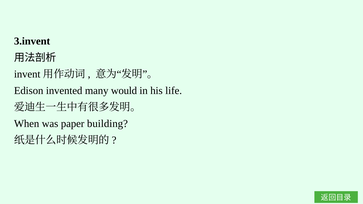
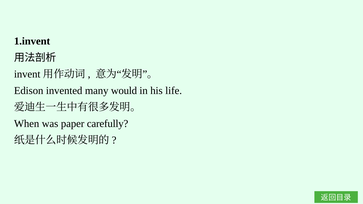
3.invent: 3.invent -> 1.invent
building: building -> carefully
